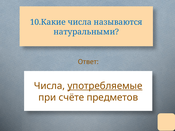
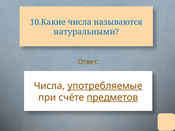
предметов underline: none -> present
